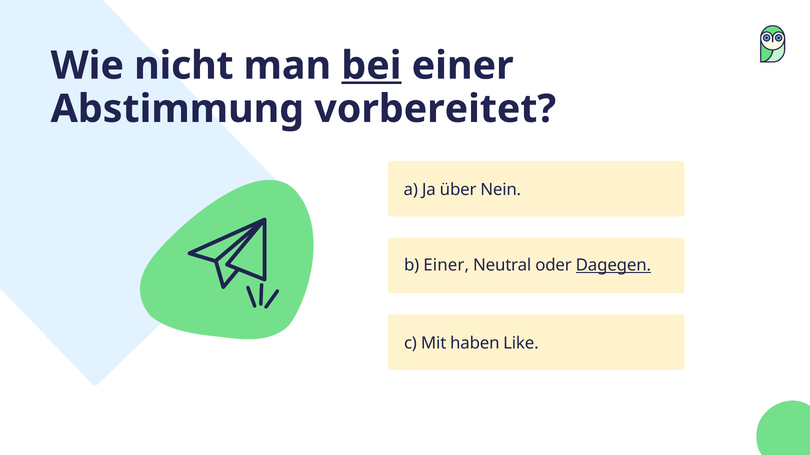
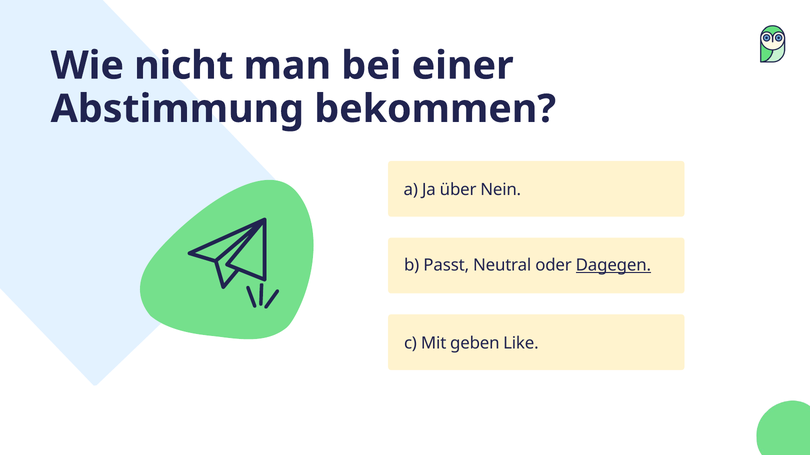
bei underline: present -> none
vorbereitet: vorbereitet -> bekommen
b Einer: Einer -> Passt
haben: haben -> geben
